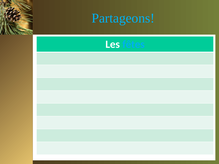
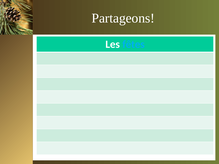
Partageons colour: light blue -> white
